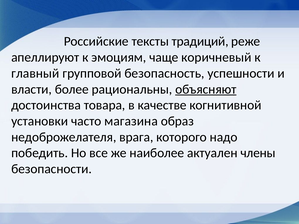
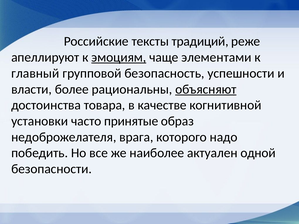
эмоциям underline: none -> present
коричневый: коричневый -> элементами
магазина: магазина -> принятые
члены: члены -> одной
